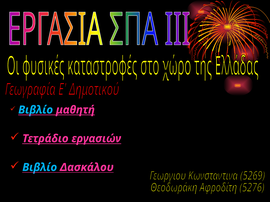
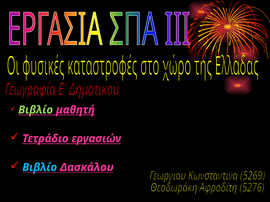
Βιβλίο at (36, 110) colour: light blue -> light green
